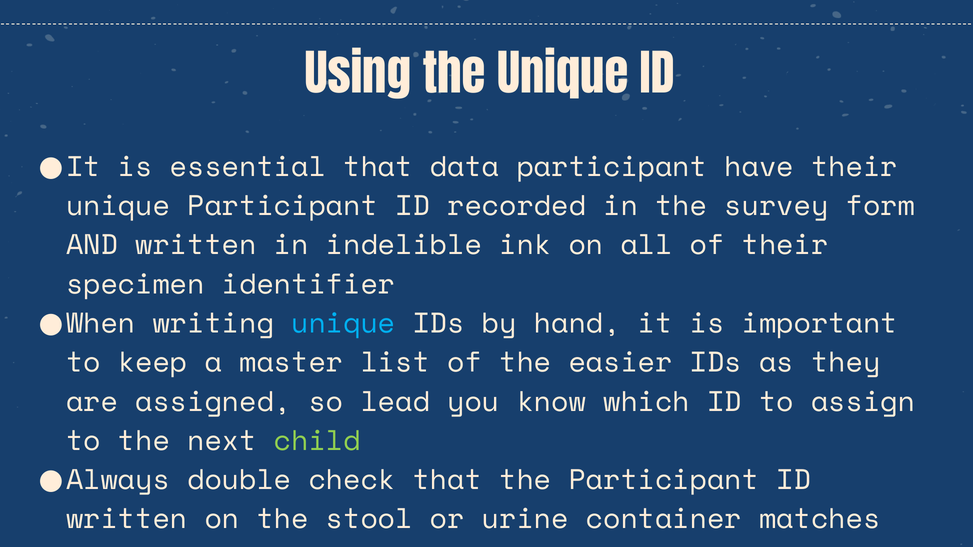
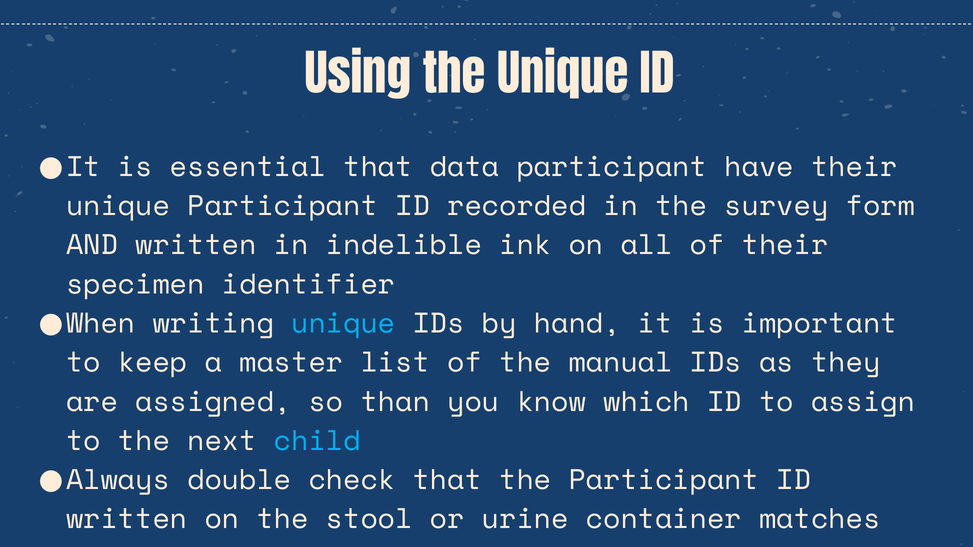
easier: easier -> manual
lead: lead -> than
child at (317, 441) colour: light green -> light blue
